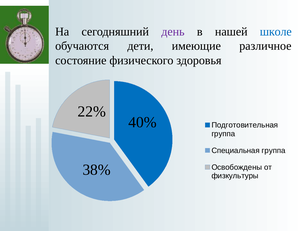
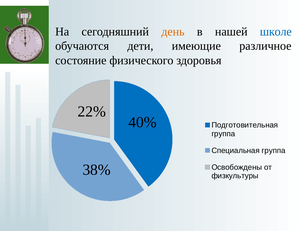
день colour: purple -> orange
